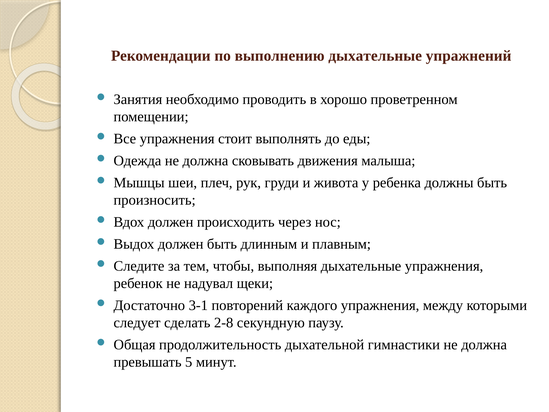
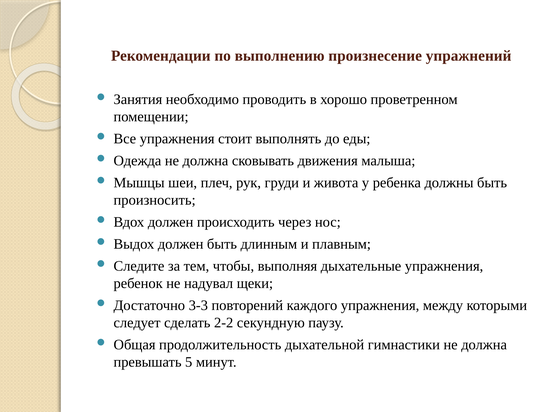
выполнению дыхательные: дыхательные -> произнесение
3-1: 3-1 -> 3-3
2-8: 2-8 -> 2-2
